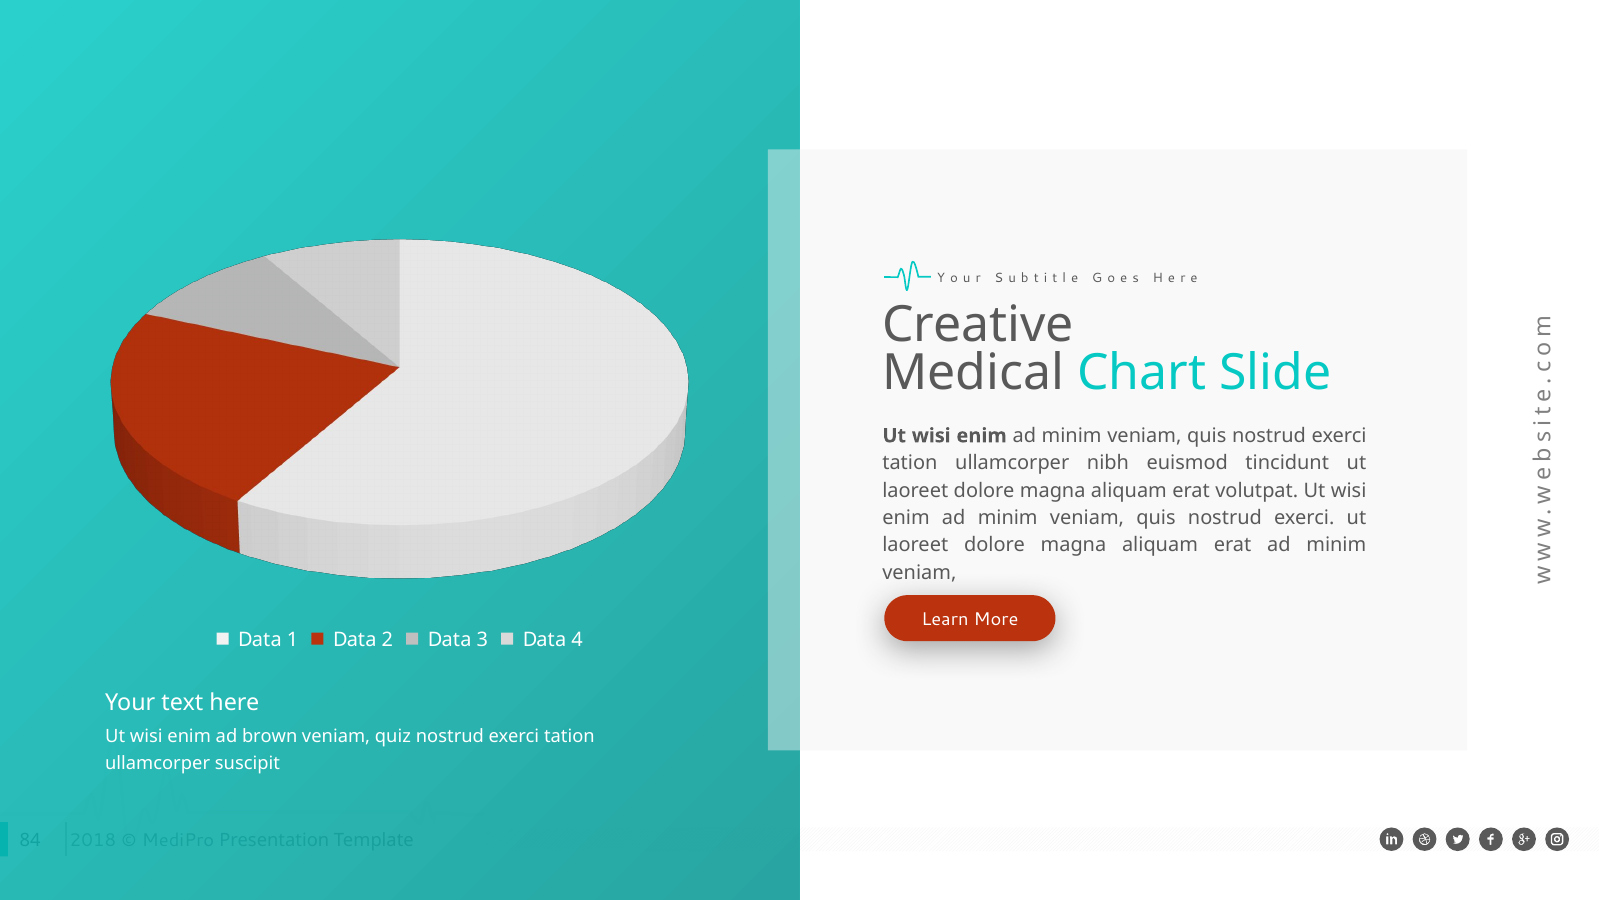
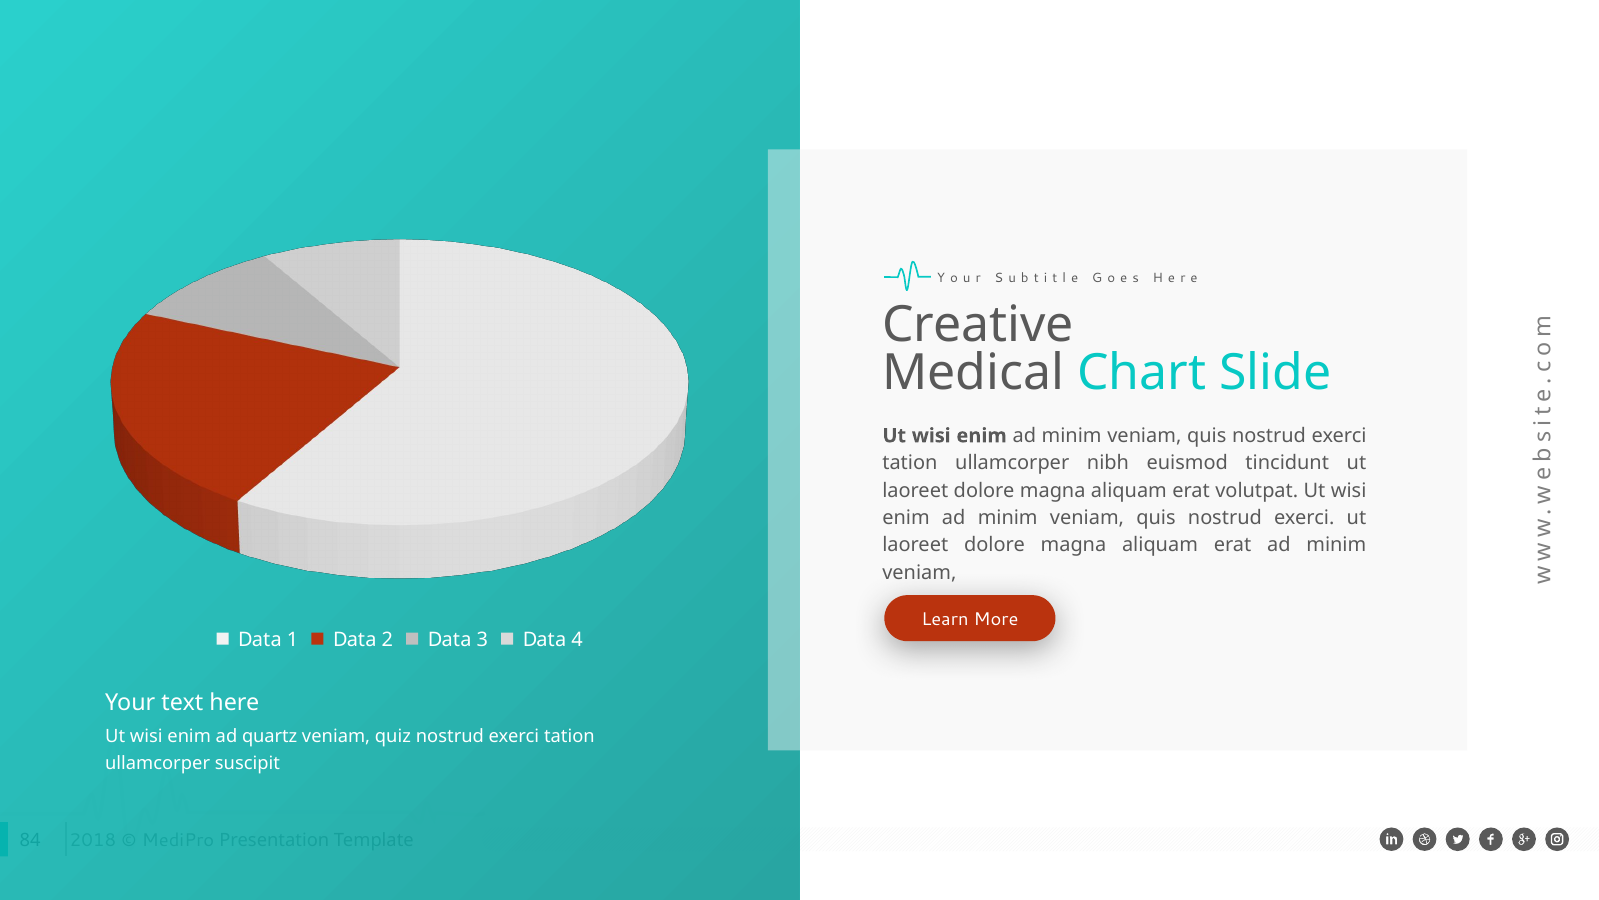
brown: brown -> quartz
